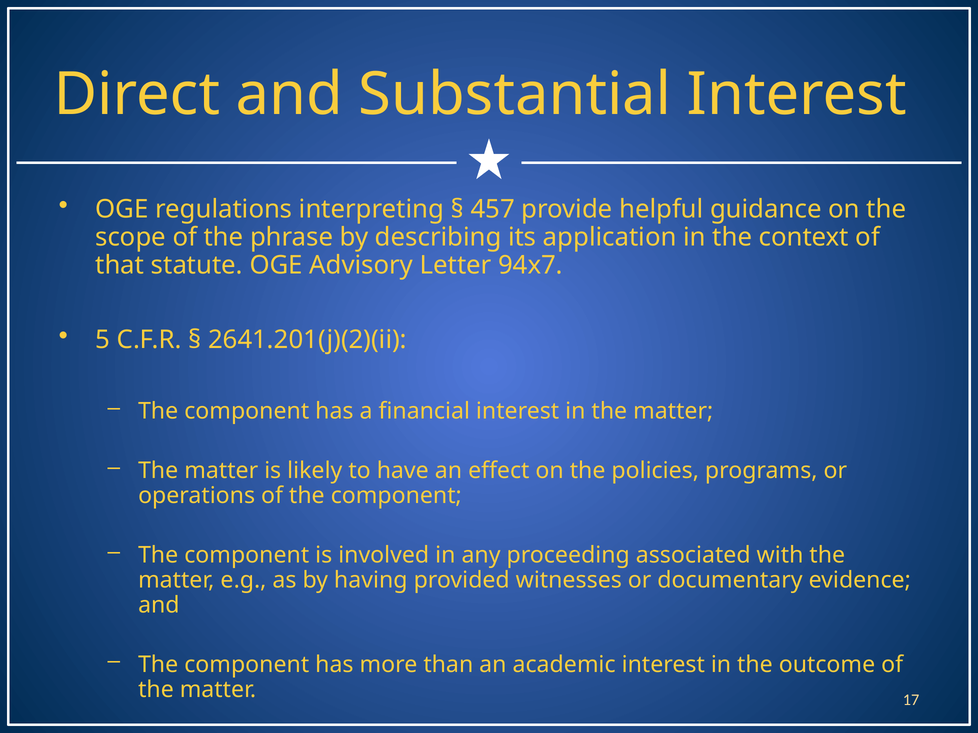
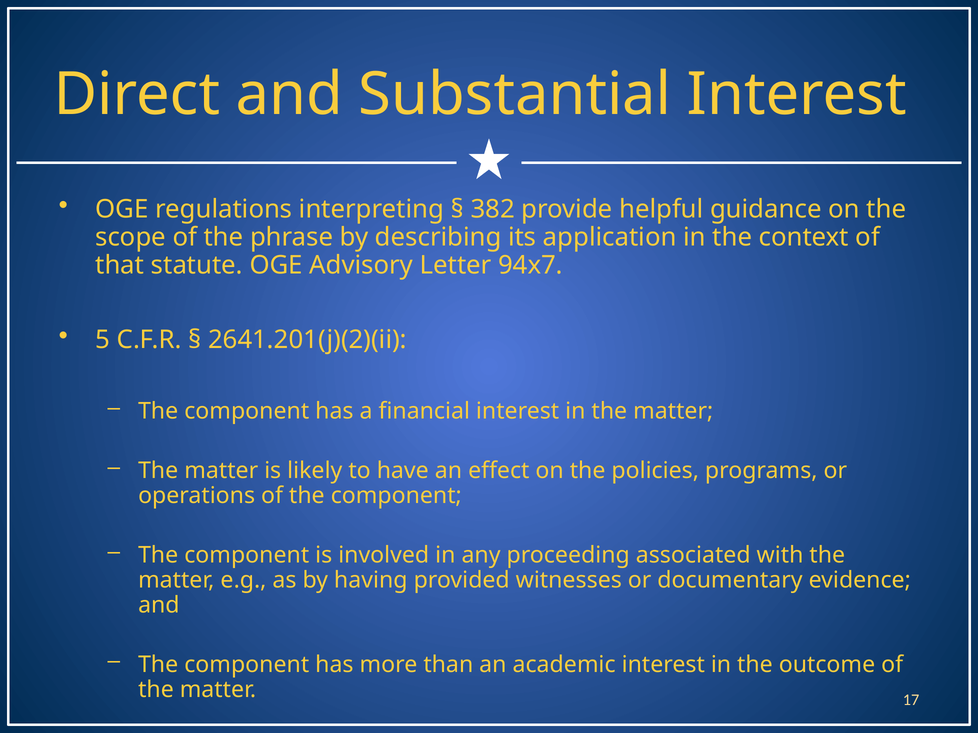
457: 457 -> 382
